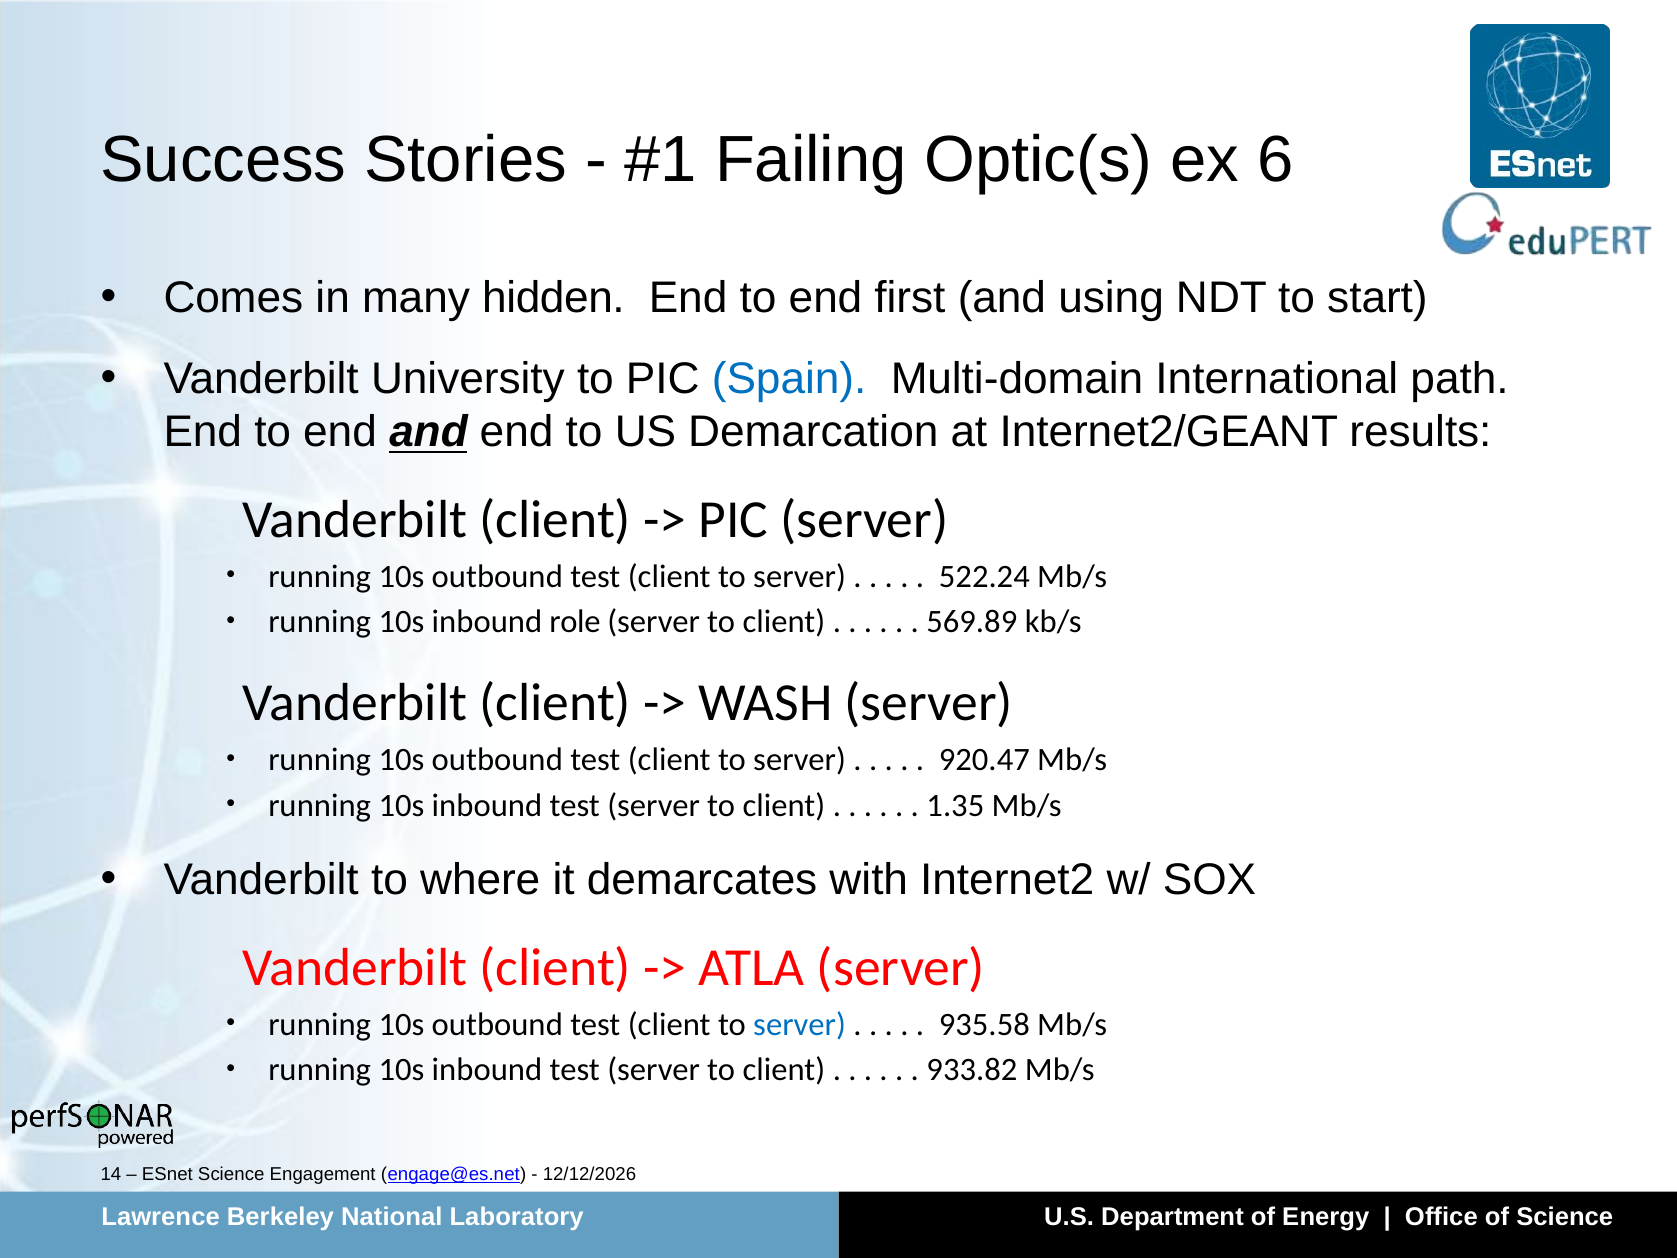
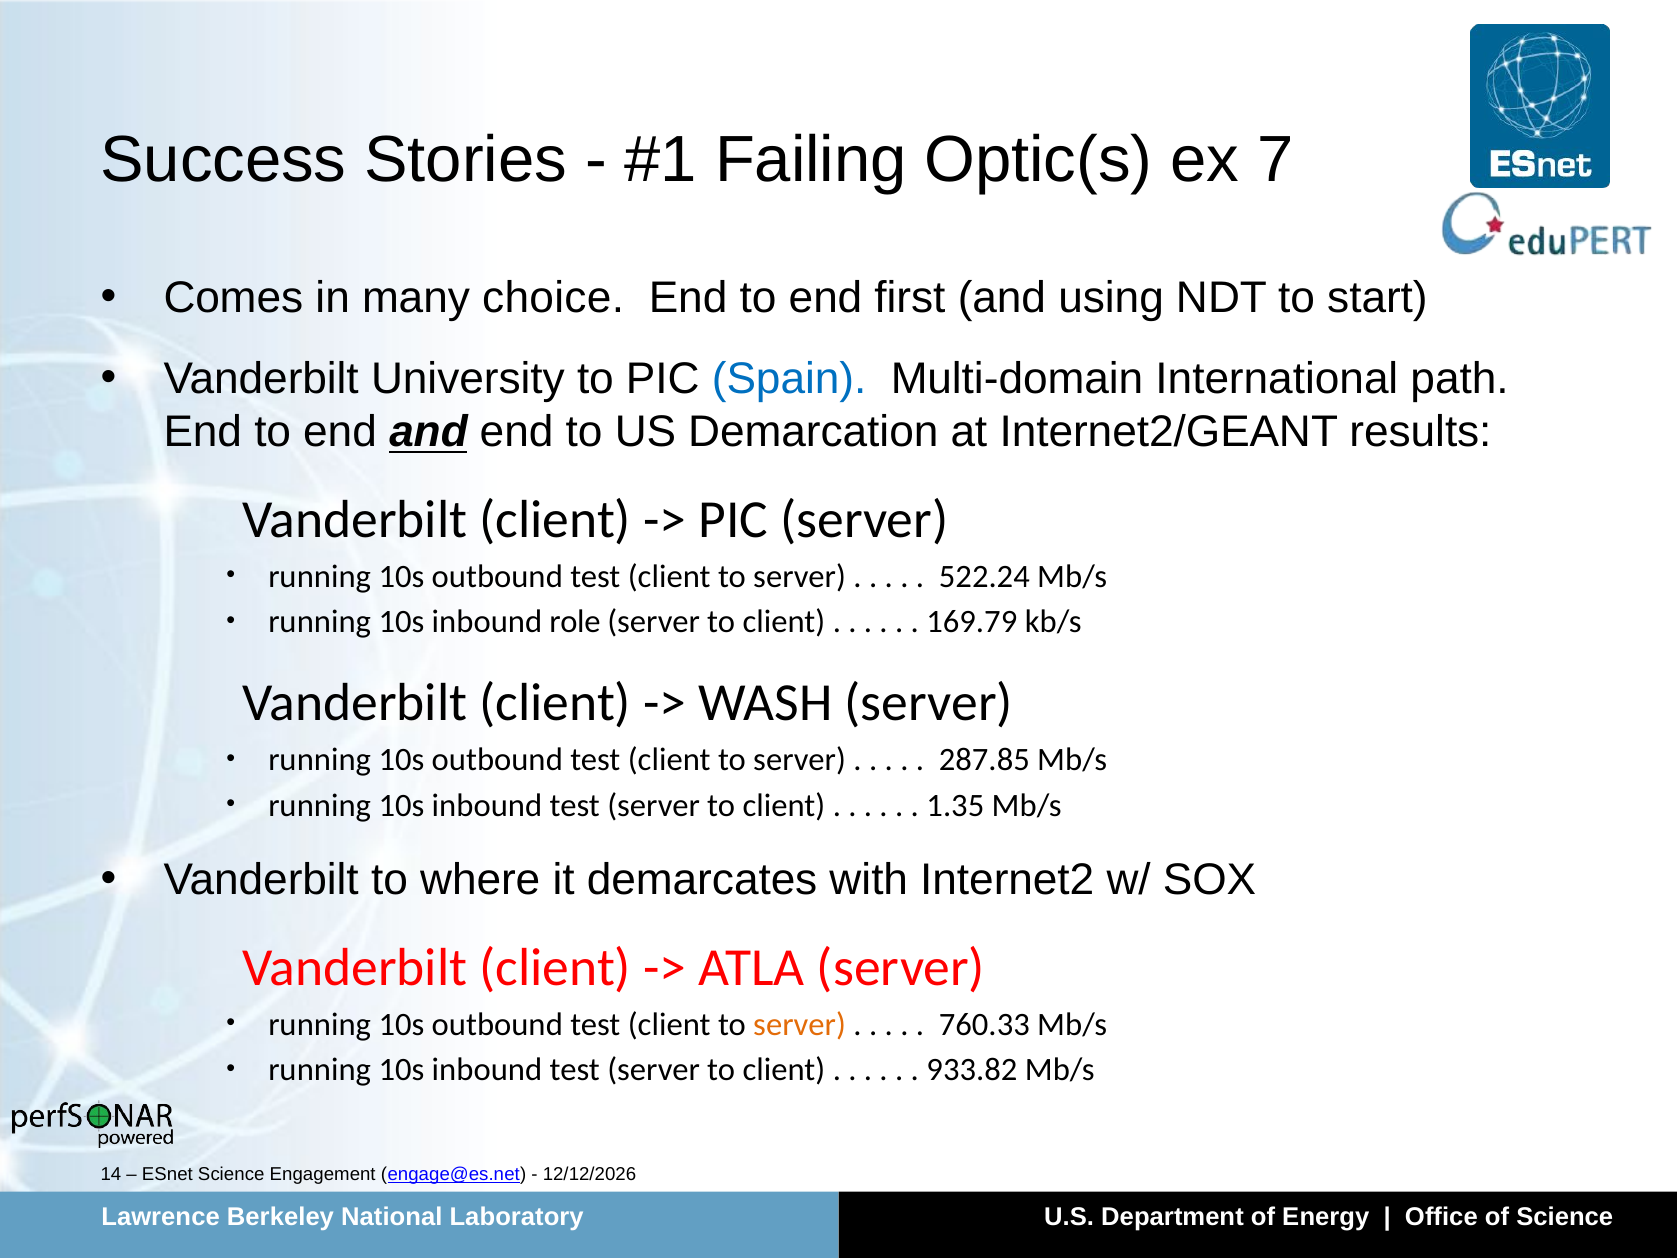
6: 6 -> 7
hidden: hidden -> choice
569.89: 569.89 -> 169.79
920.47: 920.47 -> 287.85
server at (800, 1024) colour: blue -> orange
935.58: 935.58 -> 760.33
